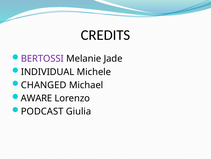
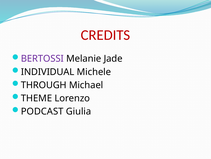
CREDITS colour: black -> red
CHANGED: CHANGED -> THROUGH
AWARE: AWARE -> THEME
